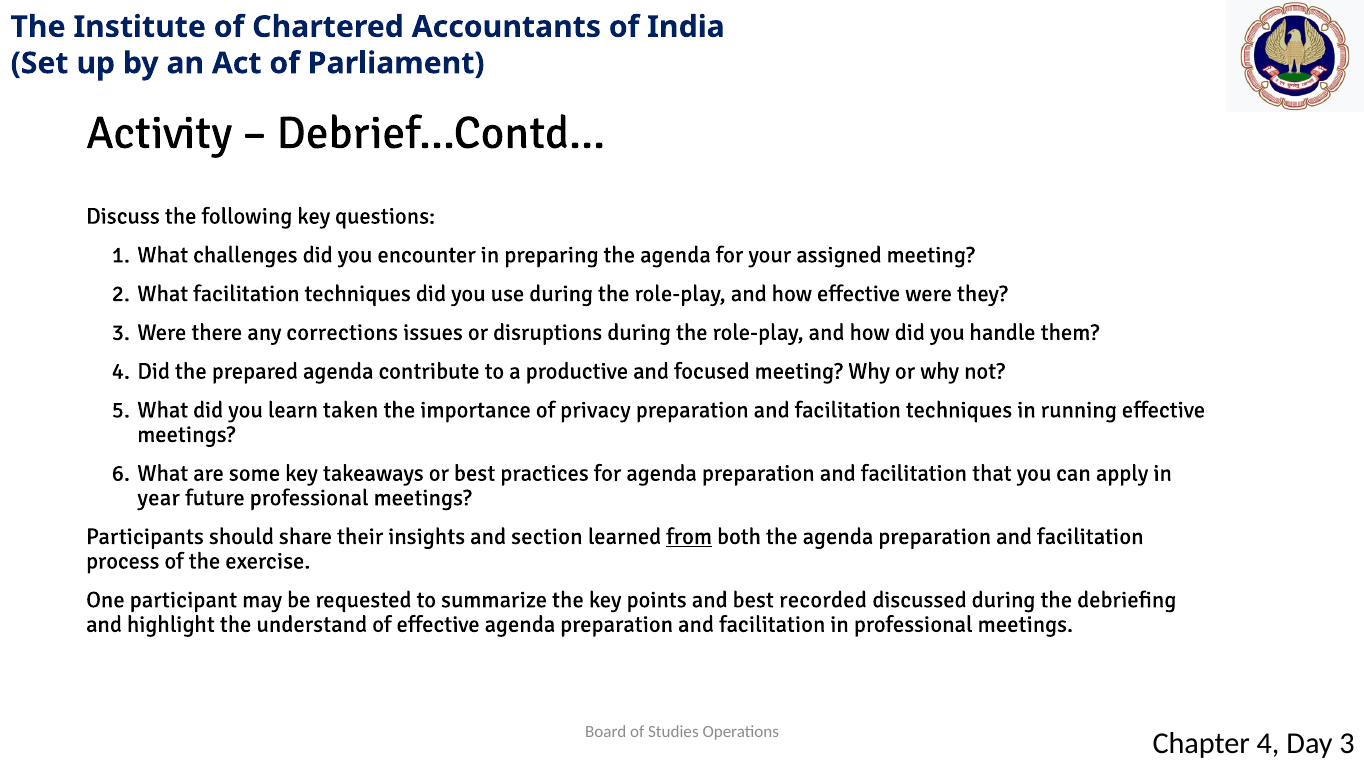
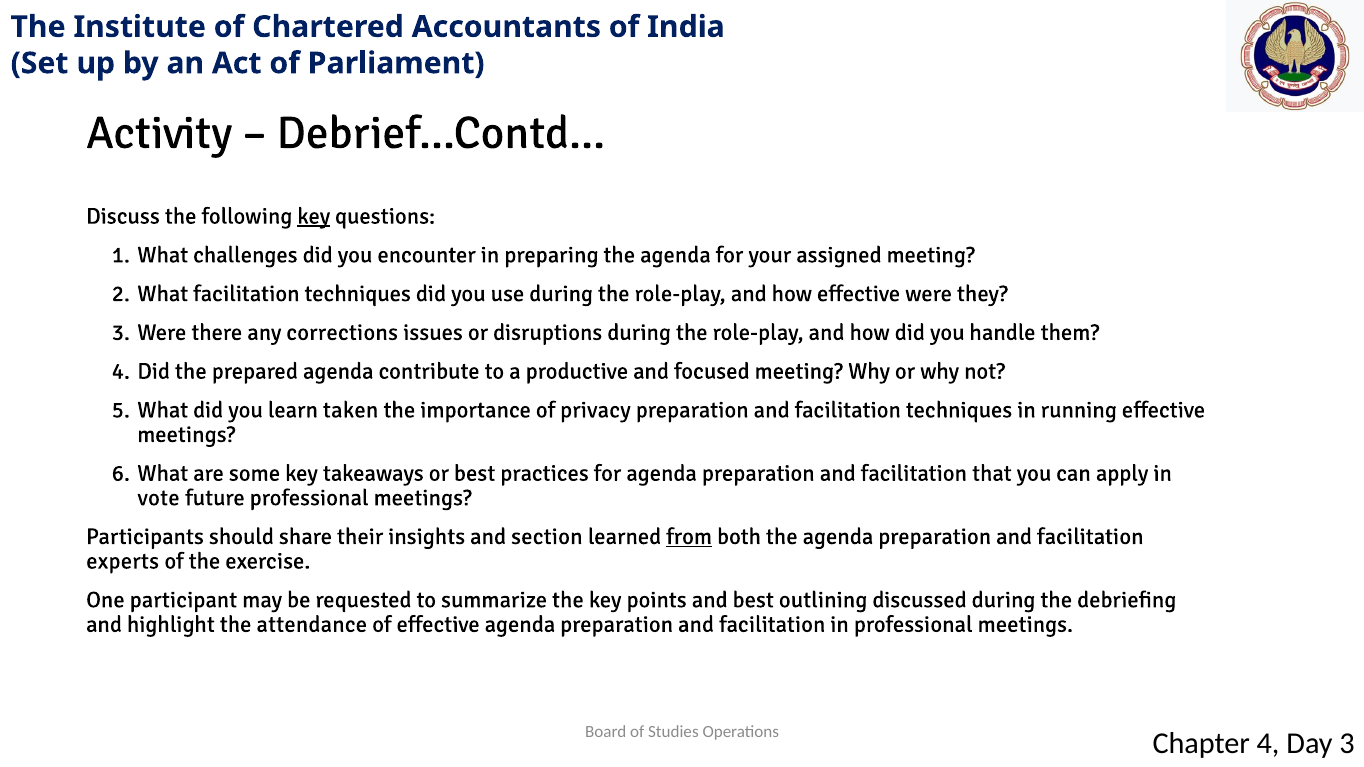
key at (314, 216) underline: none -> present
year: year -> vote
process: process -> experts
recorded: recorded -> outlining
understand: understand -> attendance
